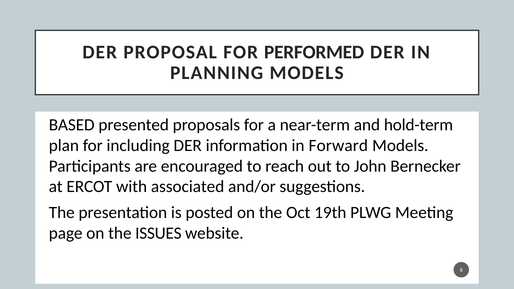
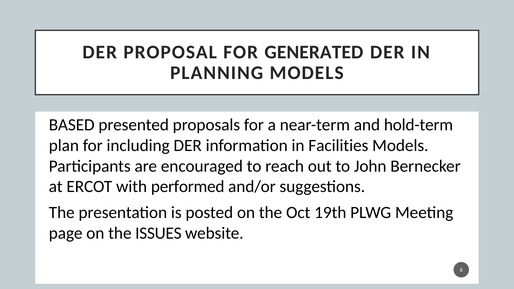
PERFORMED: PERFORMED -> GENERATED
Forward: Forward -> Facilities
associated: associated -> performed
